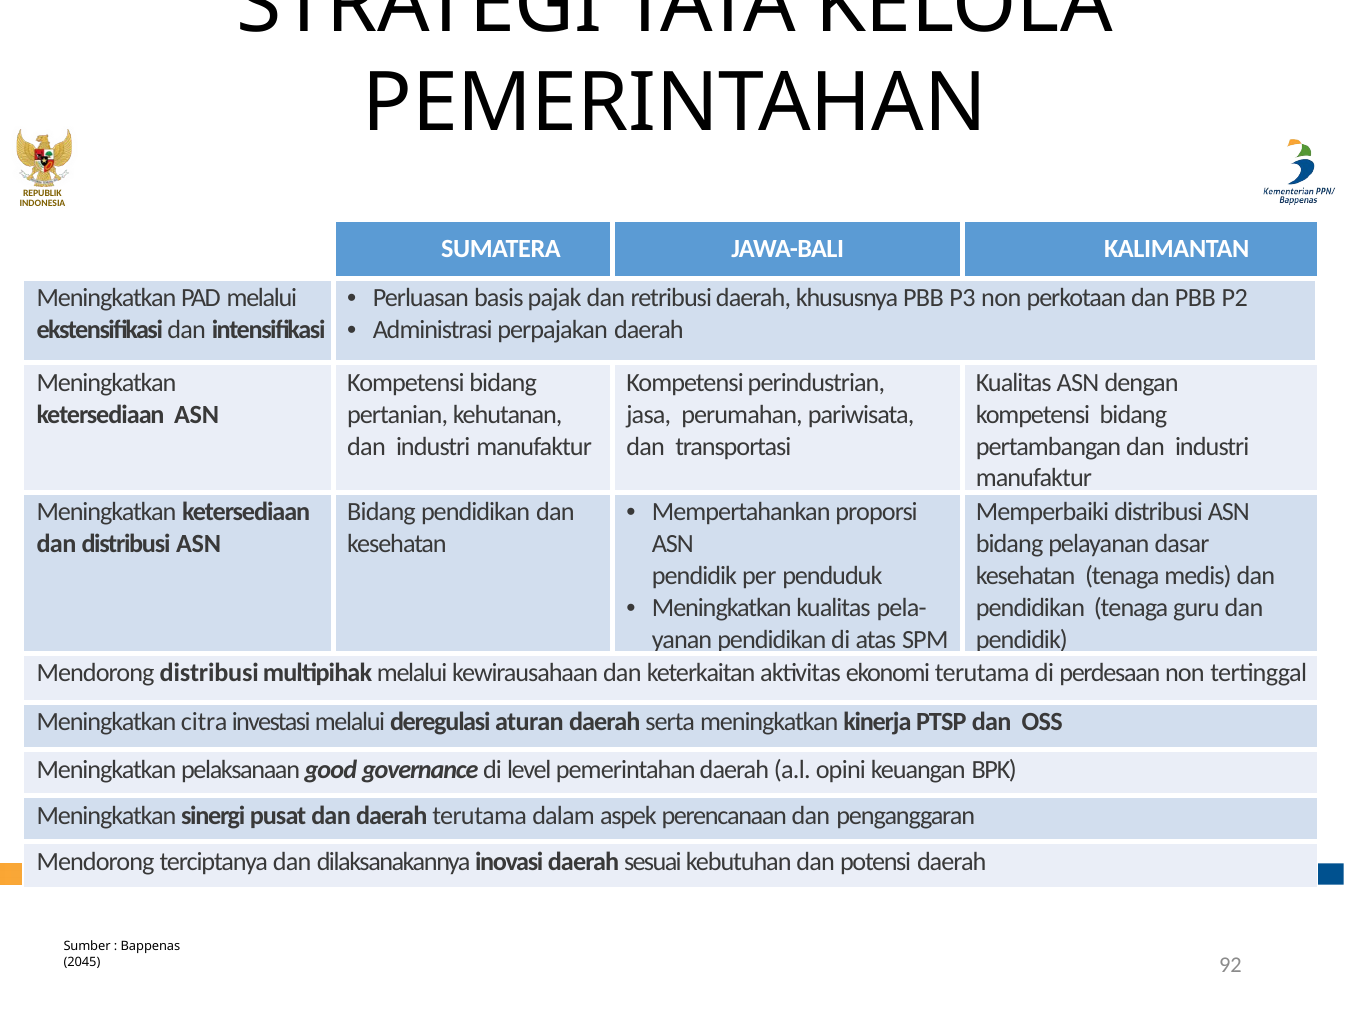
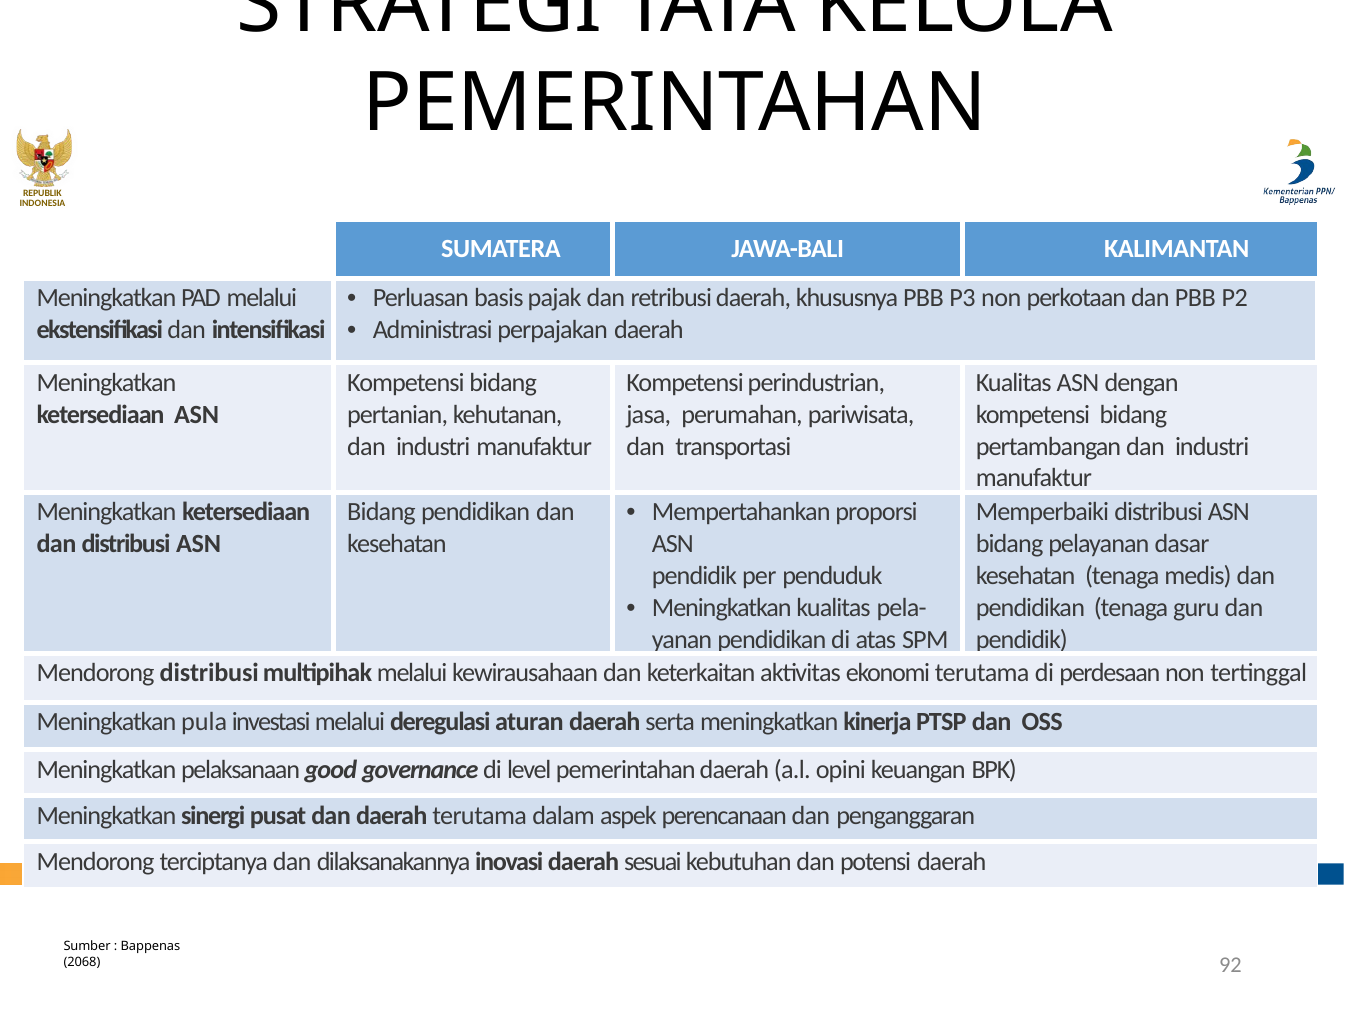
citra: citra -> pula
2045: 2045 -> 2068
